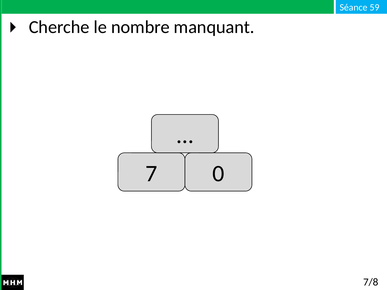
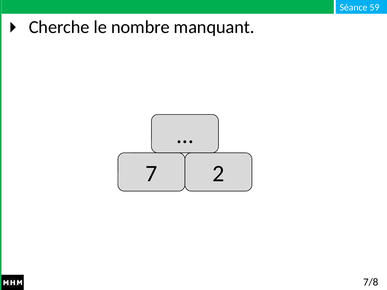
0: 0 -> 2
